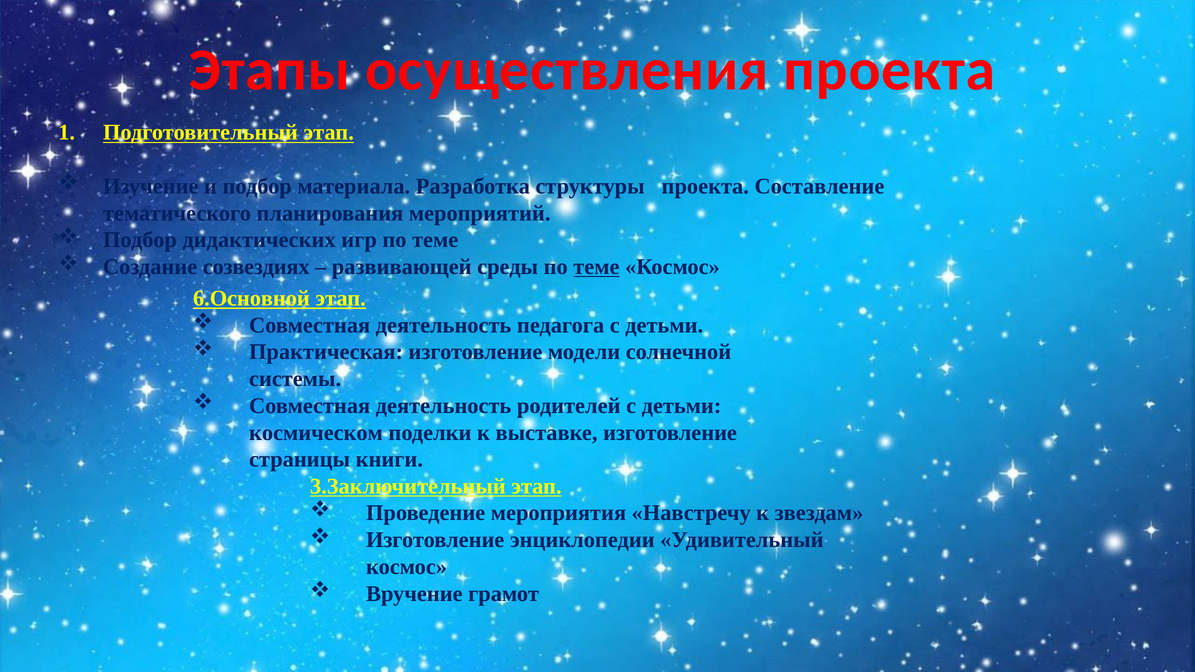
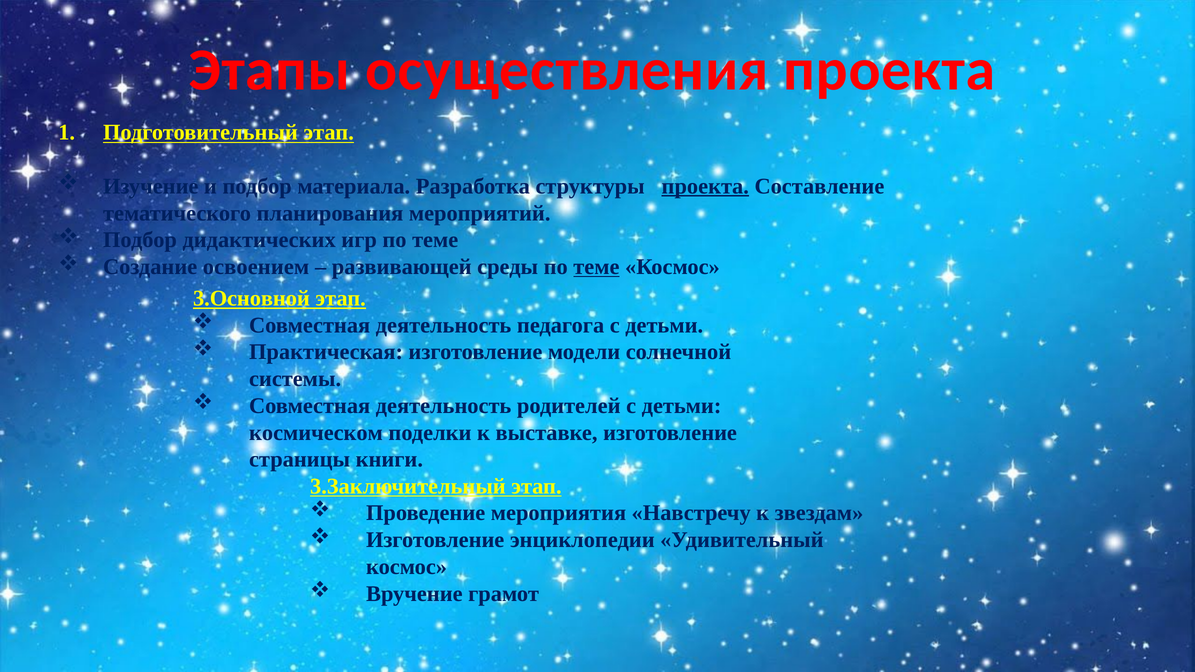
проекта at (705, 186) underline: none -> present
созвездиях: созвездиях -> освоением
6.Основной: 6.Основной -> 3.Основной
